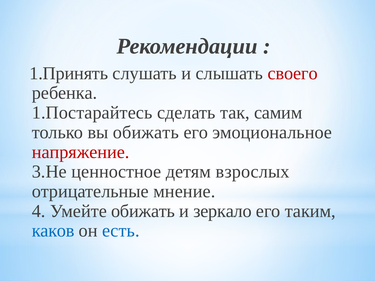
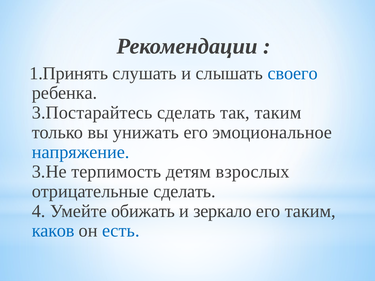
своего colour: red -> blue
1.Постарайтесь: 1.Постарайтесь -> 3.Постарайтесь
так самим: самим -> таким
вы обижать: обижать -> унижать
напряжение colour: red -> blue
ценностное: ценностное -> терпимость
отрицательные мнение: мнение -> сделать
